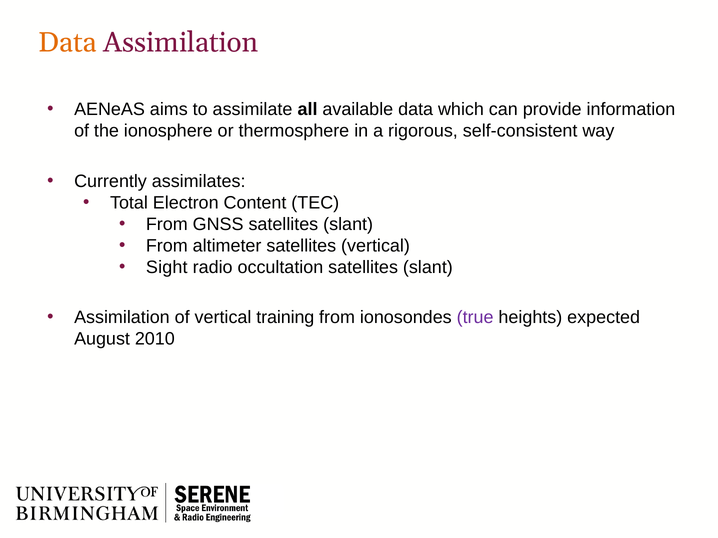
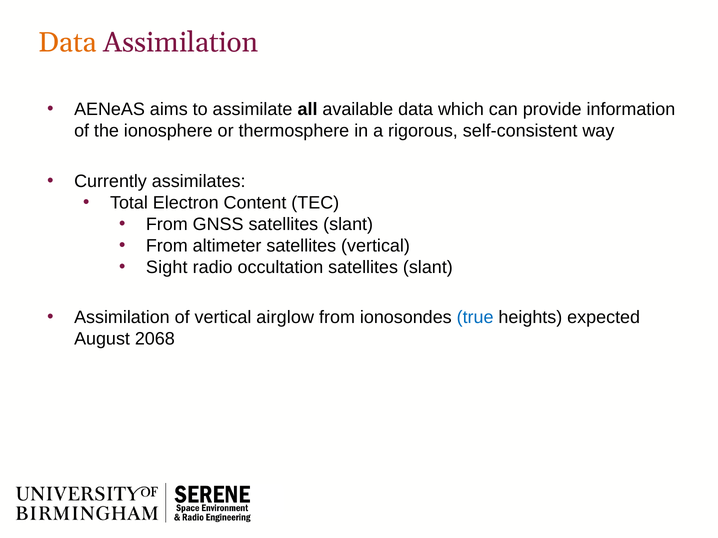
training: training -> airglow
true colour: purple -> blue
2010: 2010 -> 2068
